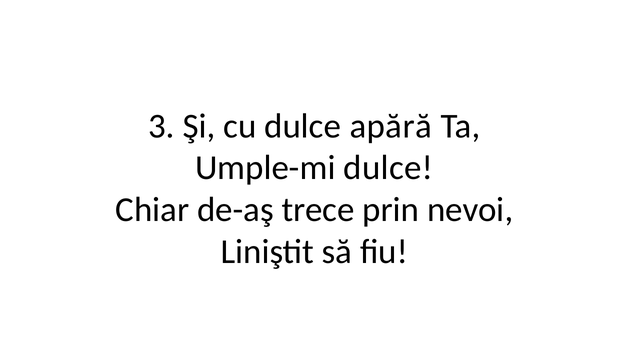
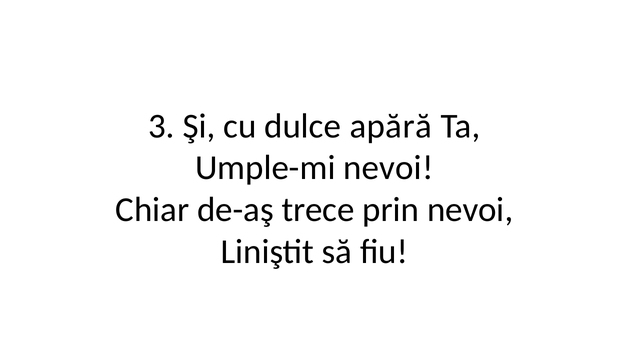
Umple-mi dulce: dulce -> nevoi
